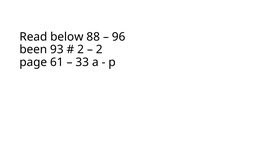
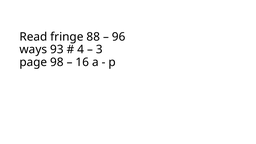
below: below -> fringe
been: been -> ways
2 at (81, 49): 2 -> 4
2 at (99, 49): 2 -> 3
61: 61 -> 98
33: 33 -> 16
